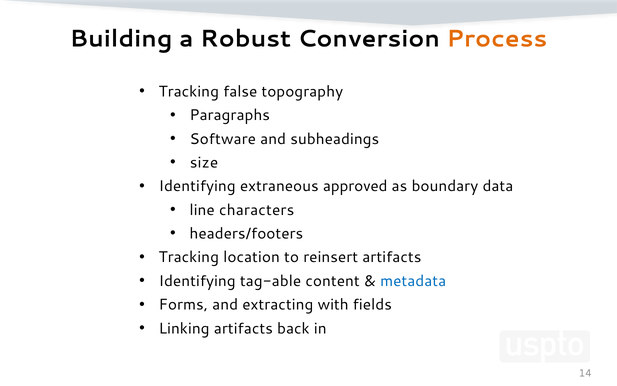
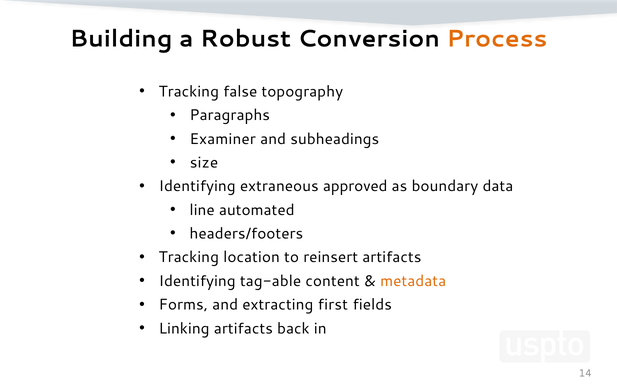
Software: Software -> Examiner
characters: characters -> automated
metadata colour: blue -> orange
with: with -> first
